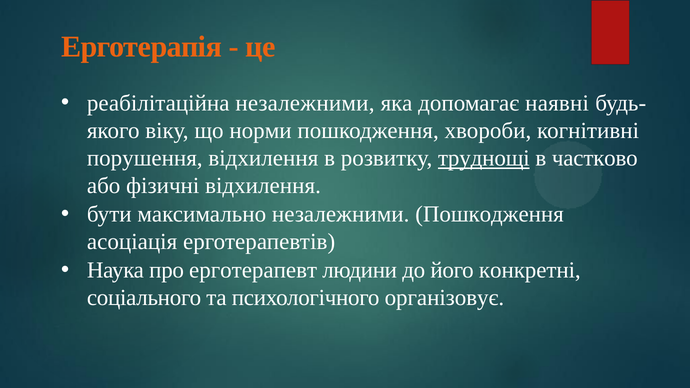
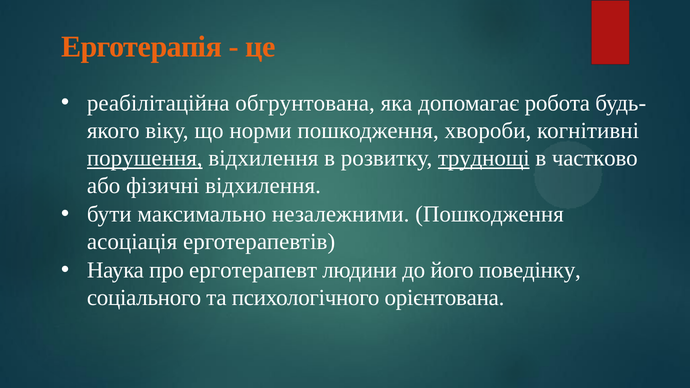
реабілітаційна незалежними: незалежними -> обгрунтована
наявні: наявні -> робота
порушення underline: none -> present
конкретні: конкретні -> поведінку
організовує: організовує -> орієнтована
